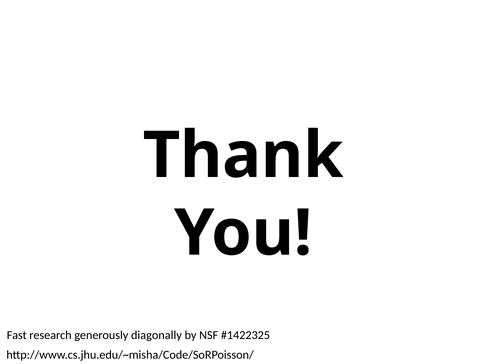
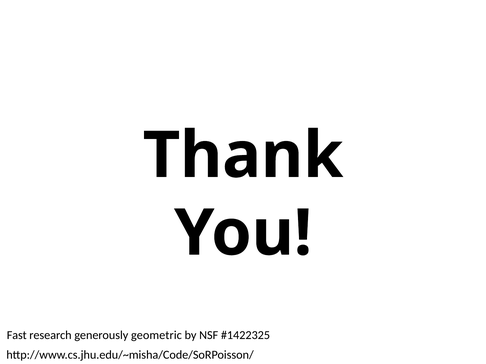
diagonally: diagonally -> geometric
